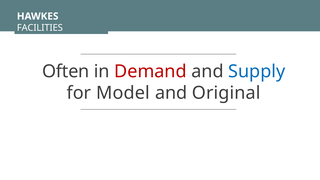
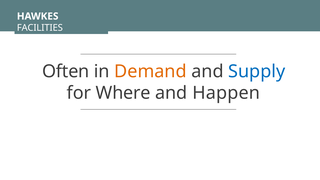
Demand colour: red -> orange
Model: Model -> Where
Original: Original -> Happen
